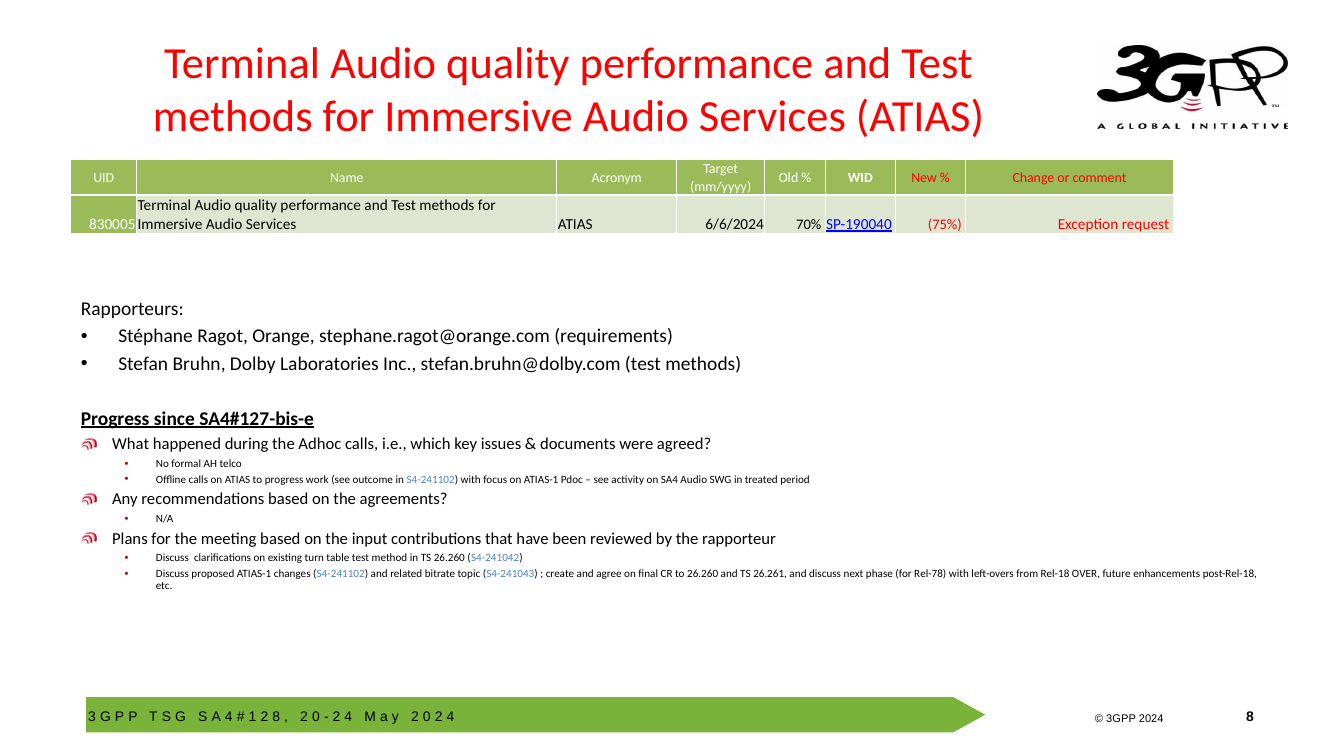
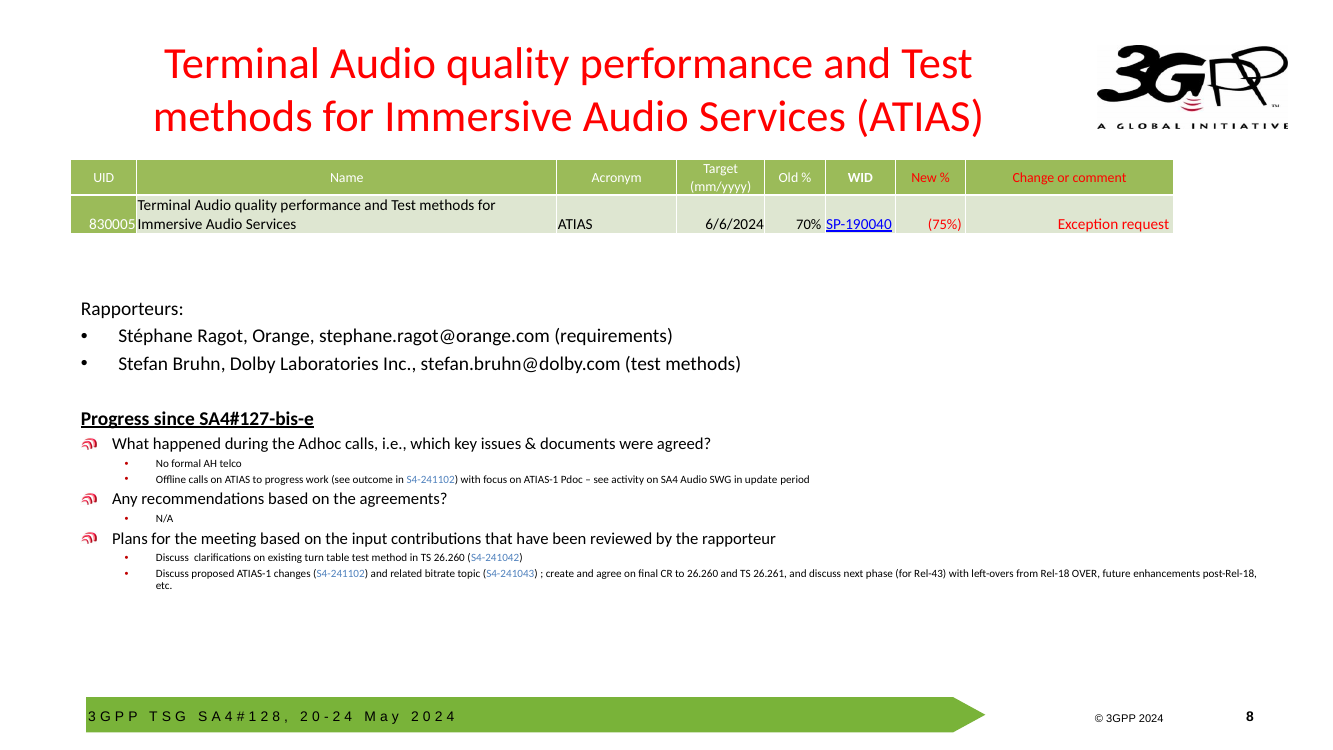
treated: treated -> update
Rel-78: Rel-78 -> Rel-43
